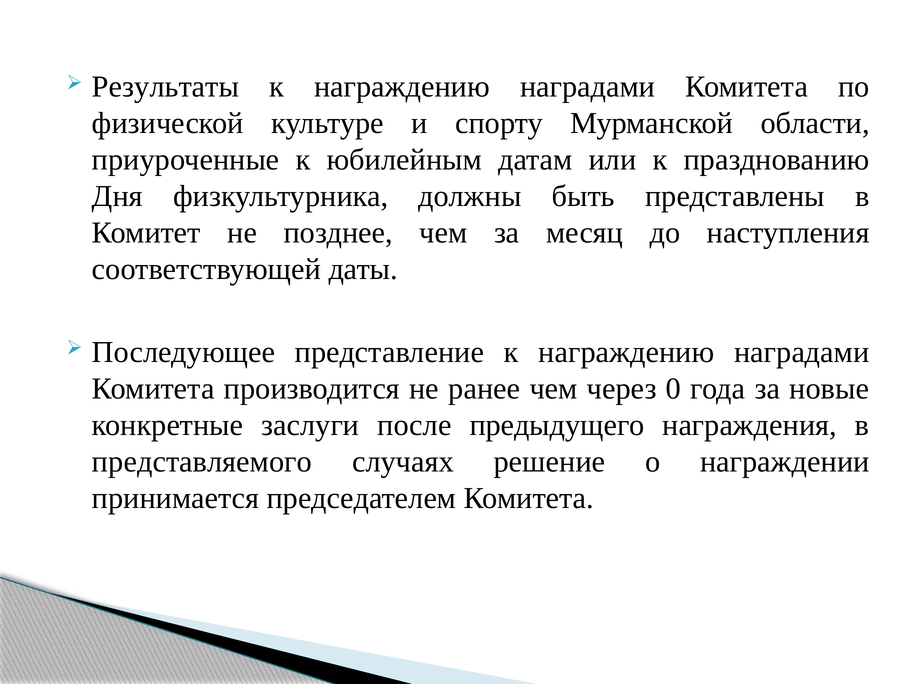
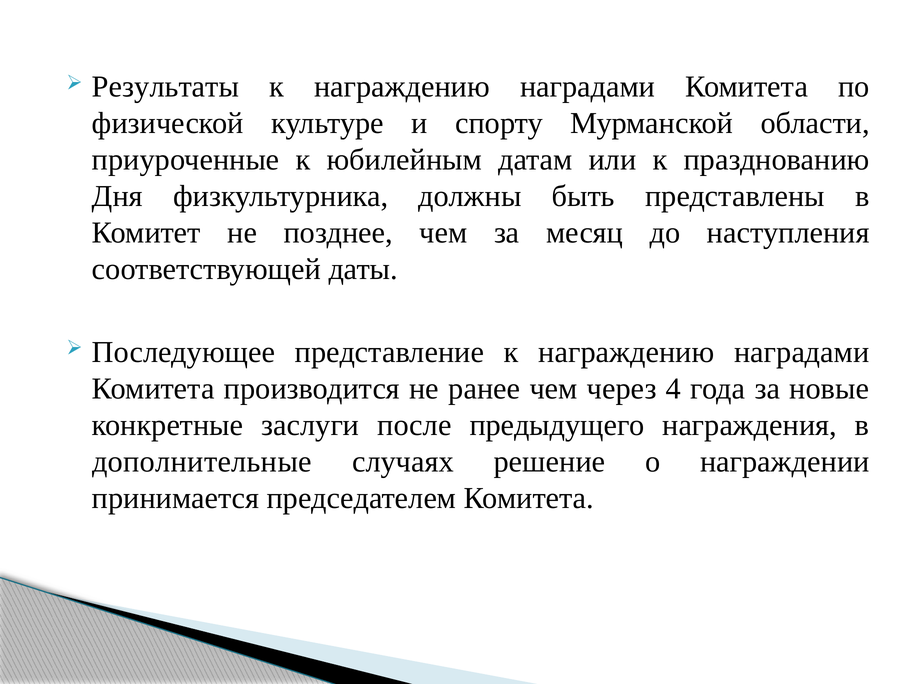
0: 0 -> 4
представляемого: представляемого -> дополнительные
